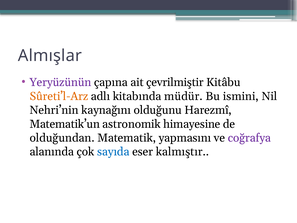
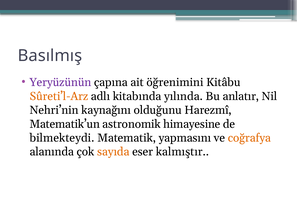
Almışlar: Almışlar -> Basılmış
çevrilmiştir: çevrilmiştir -> öğrenimini
müdür: müdür -> yılında
ismini: ismini -> anlatır
olduğundan: olduğundan -> bilmekteydi
coğrafya colour: purple -> orange
sayıda colour: blue -> orange
